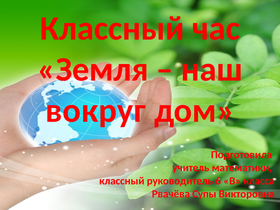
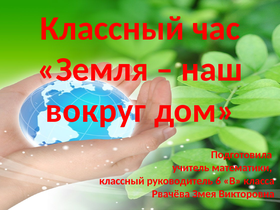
Супы: Супы -> Змея
